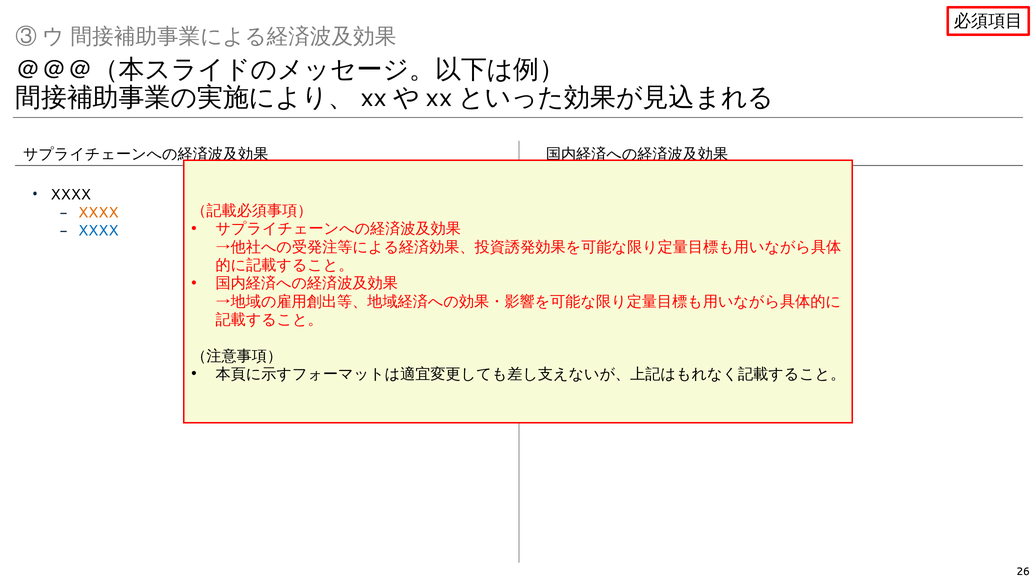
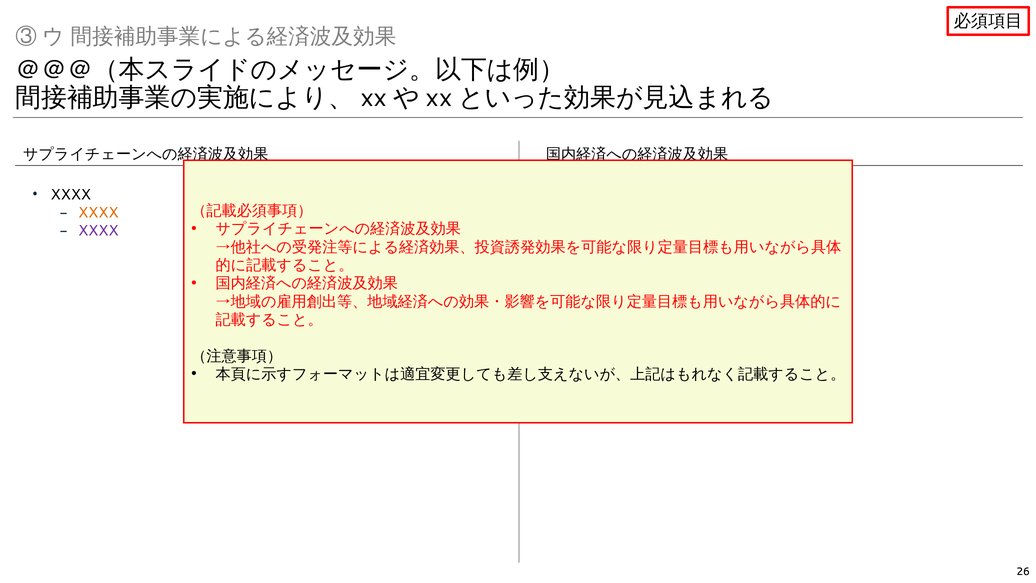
XXXX at (98, 231) colour: blue -> purple
